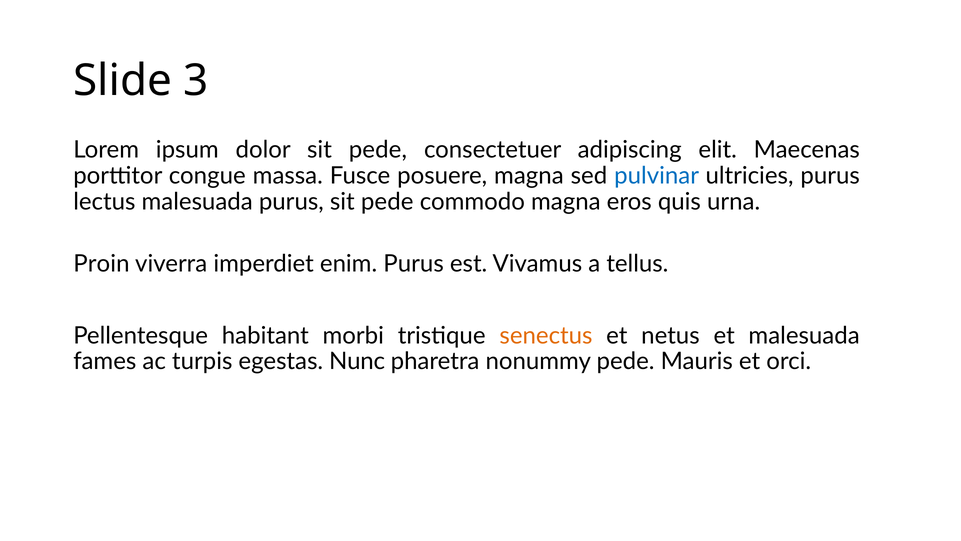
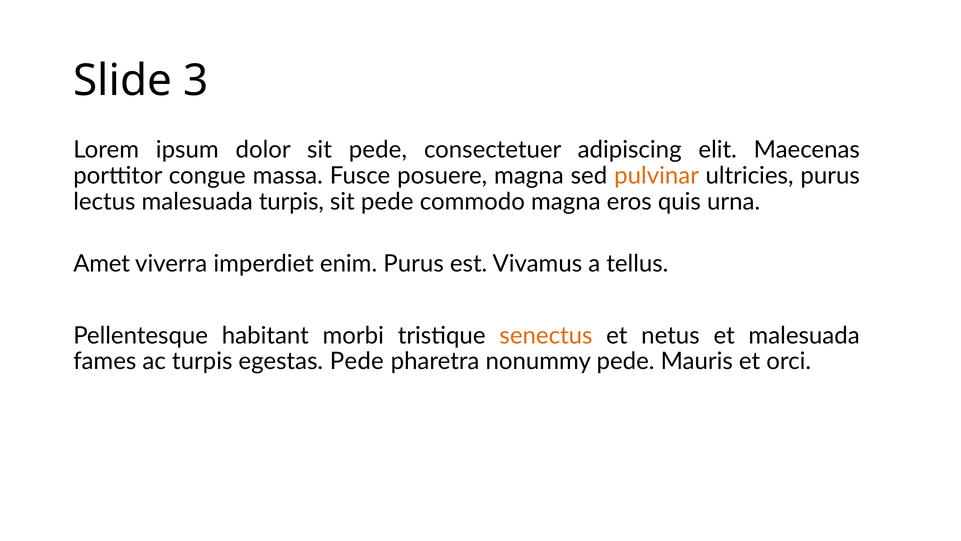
pulvinar colour: blue -> orange
malesuada purus: purus -> turpis
Proin: Proin -> Amet
egestas Nunc: Nunc -> Pede
